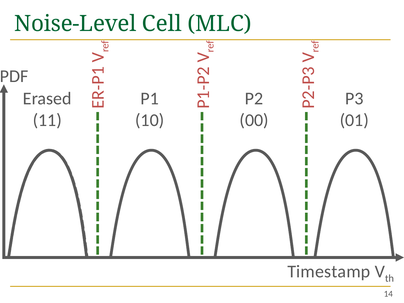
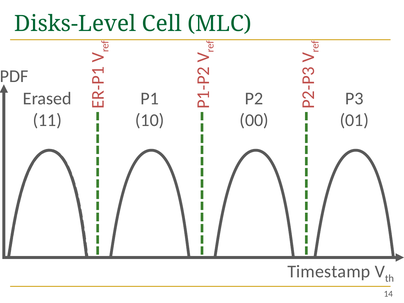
Noise-Level: Noise-Level -> Disks-Level
